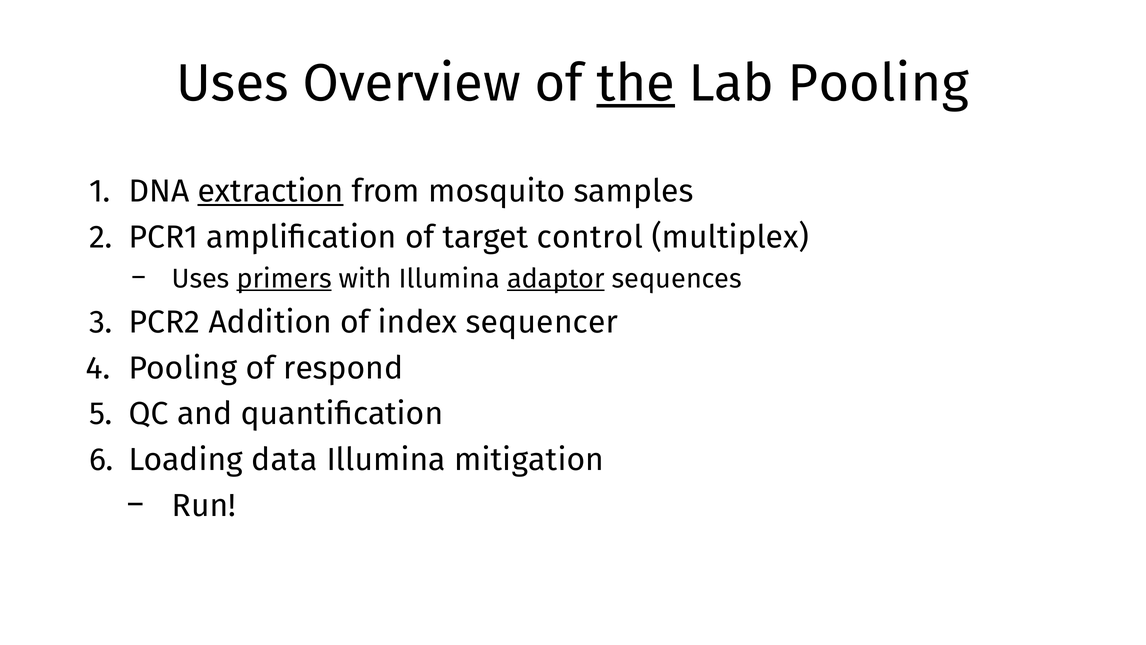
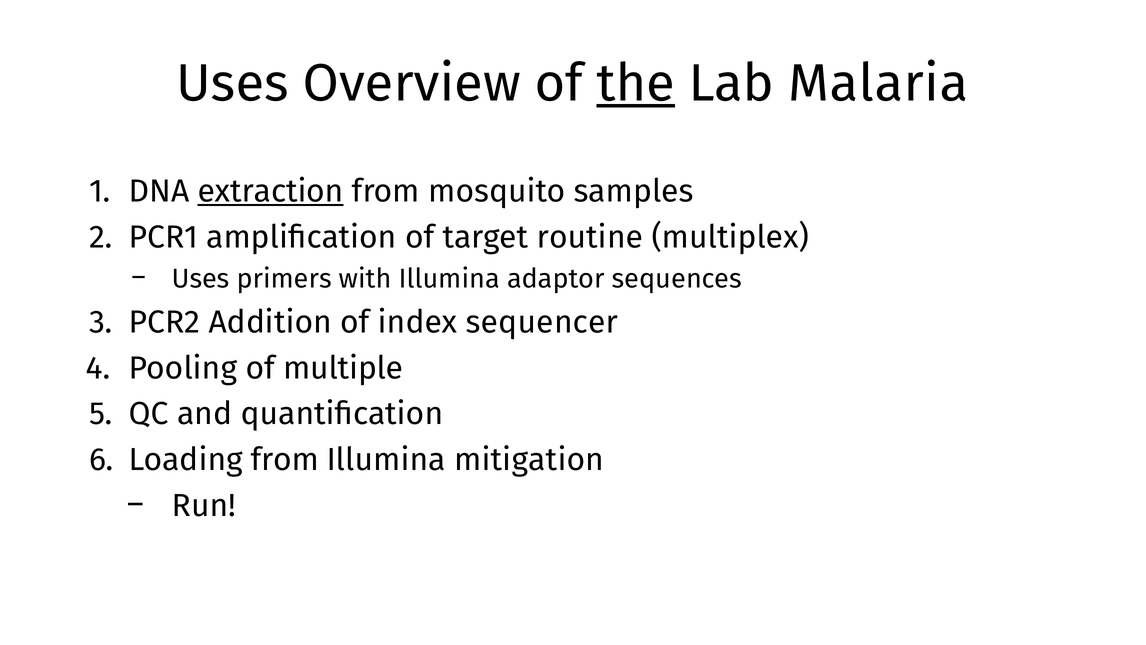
Lab Pooling: Pooling -> Malaria
control: control -> routine
primers underline: present -> none
adaptor underline: present -> none
respond: respond -> multiple
Loading data: data -> from
